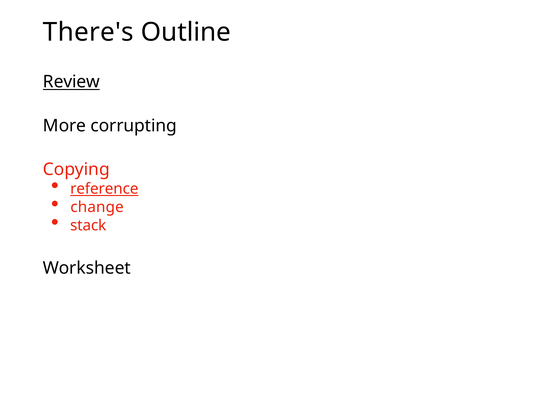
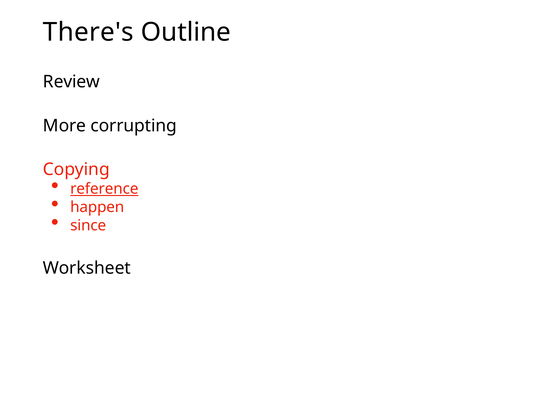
Review underline: present -> none
change: change -> happen
stack: stack -> since
